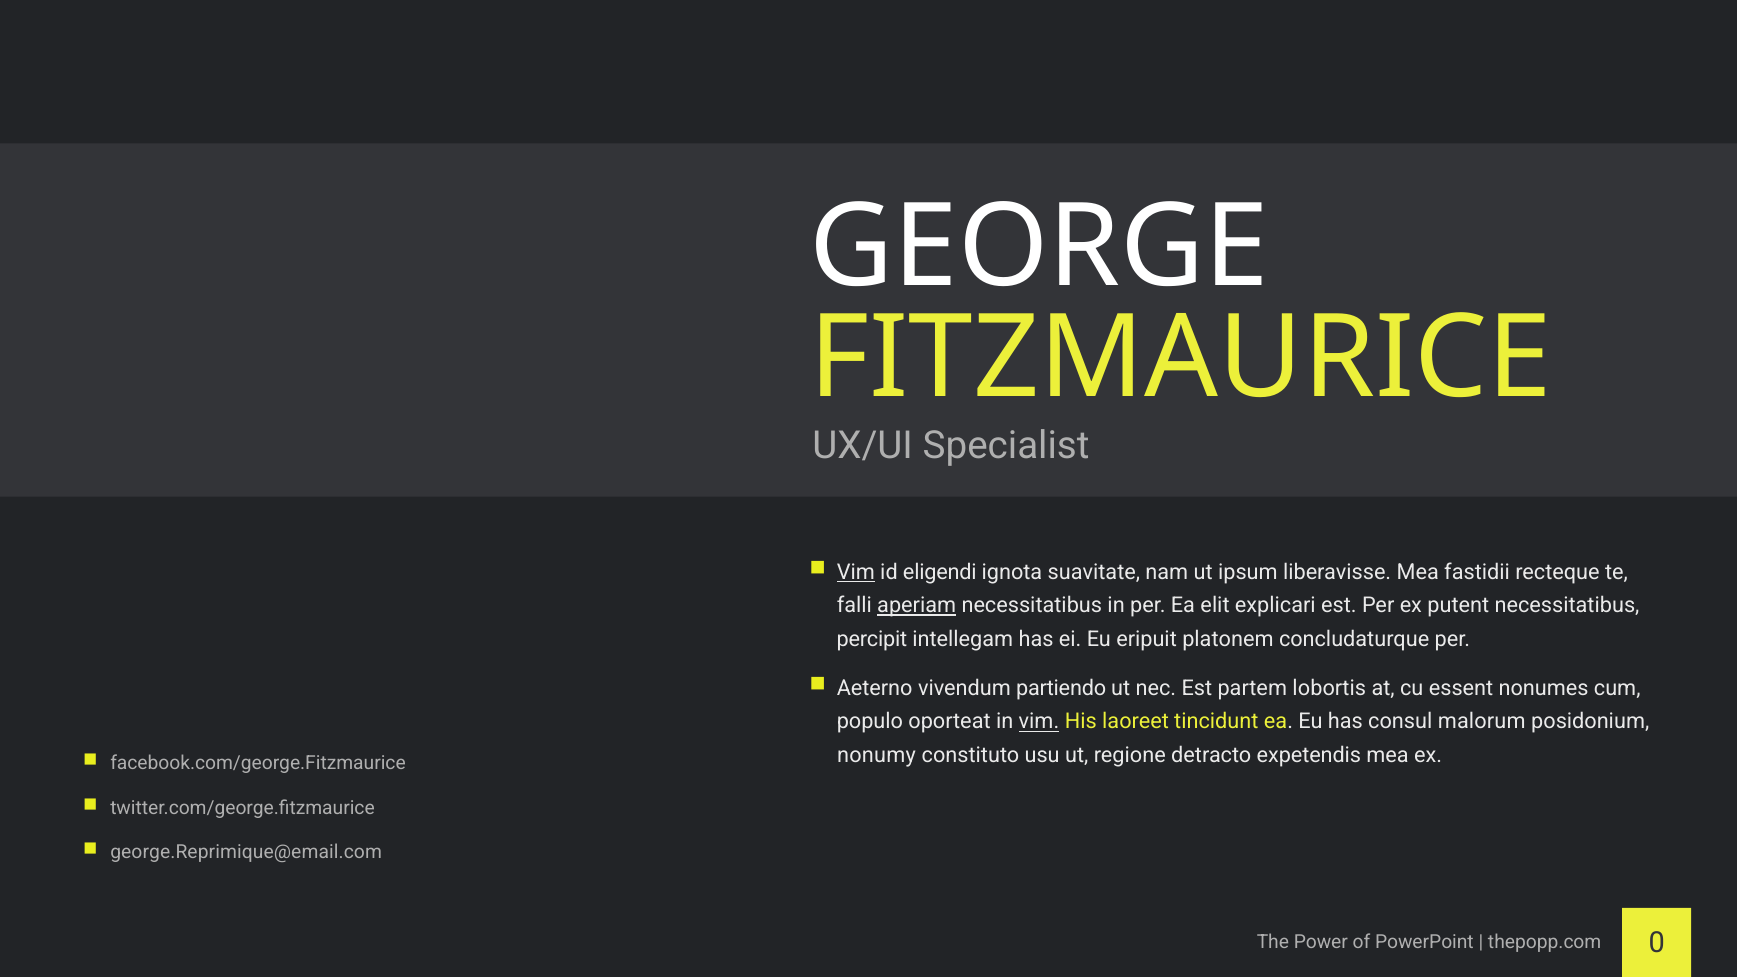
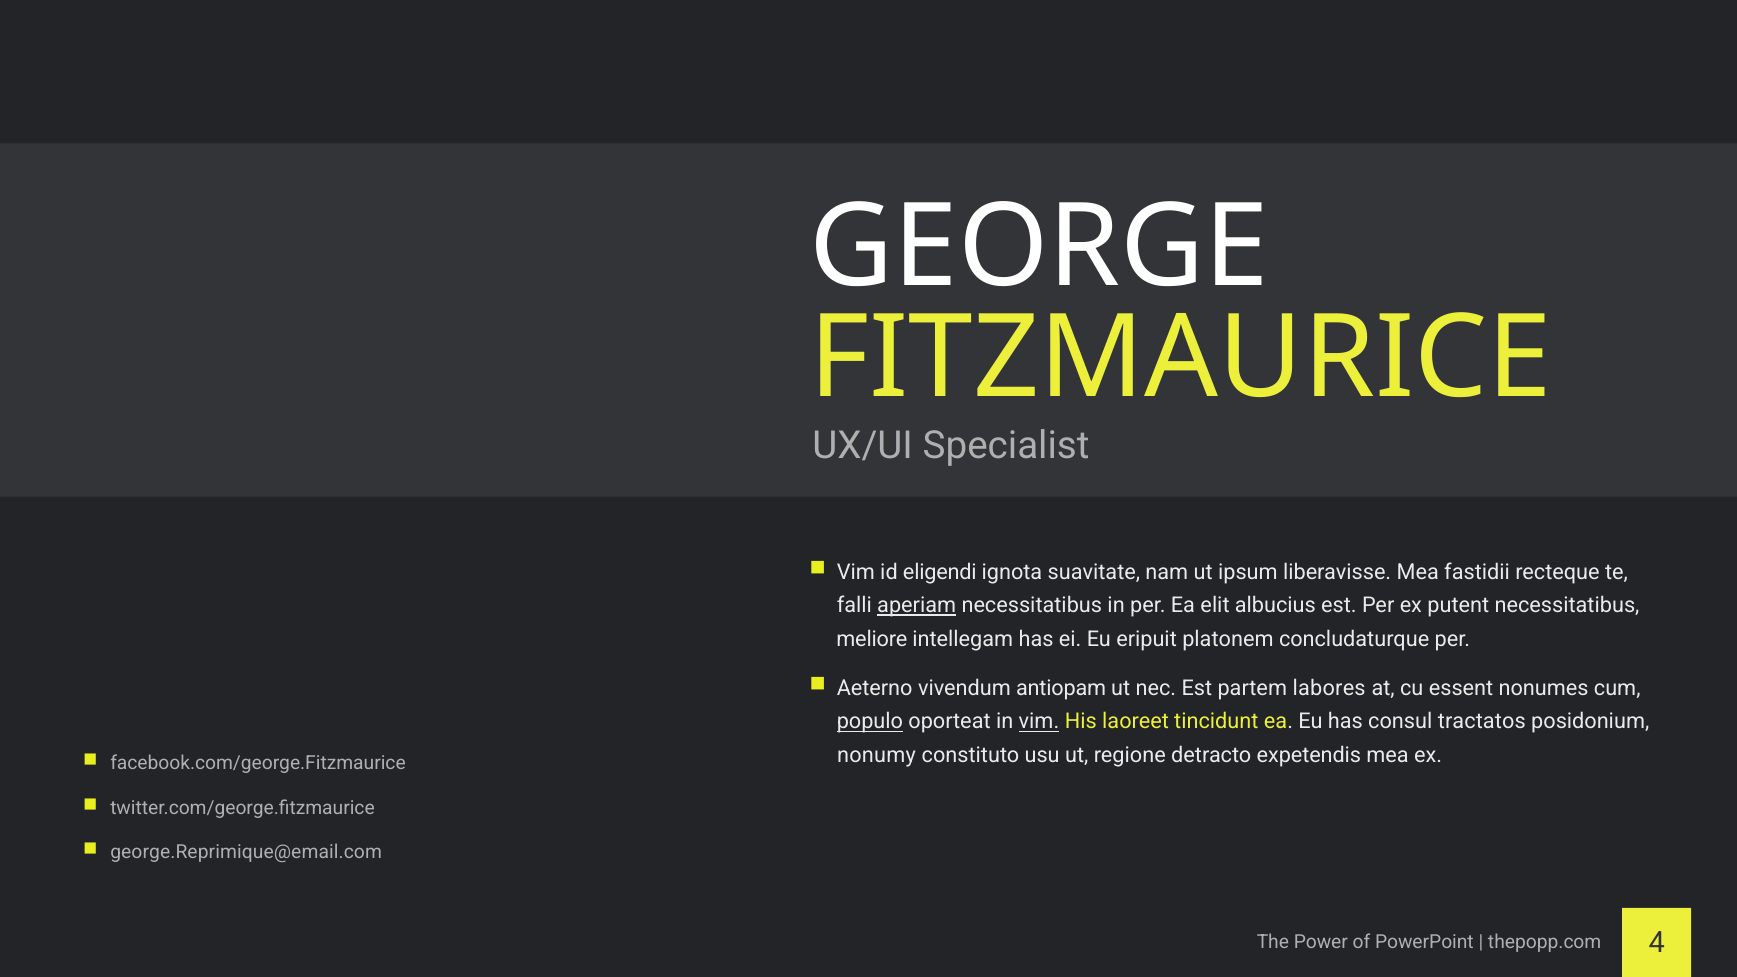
Vim at (856, 572) underline: present -> none
explicari: explicari -> albucius
percipit: percipit -> meliore
partiendo: partiendo -> antiopam
lobortis: lobortis -> labores
populo underline: none -> present
malorum: malorum -> tractatos
0: 0 -> 4
